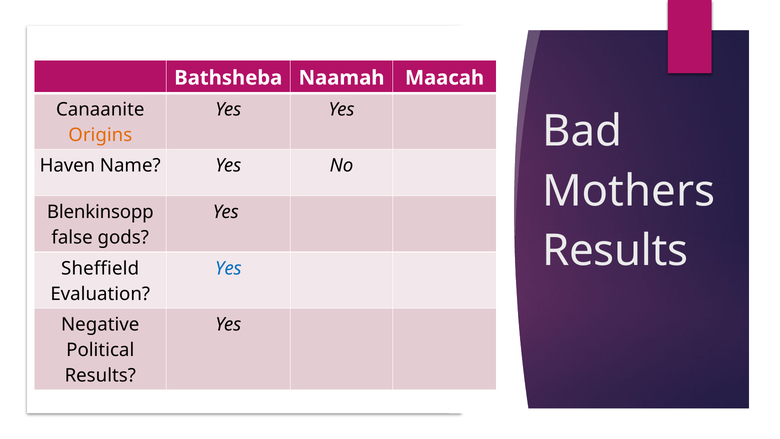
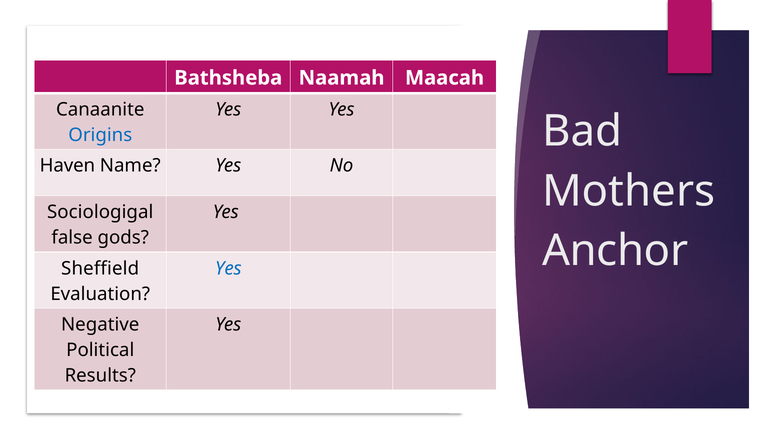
Origins colour: orange -> blue
Blenkinsopp: Blenkinsopp -> Sociologigal
Results at (615, 251): Results -> Anchor
